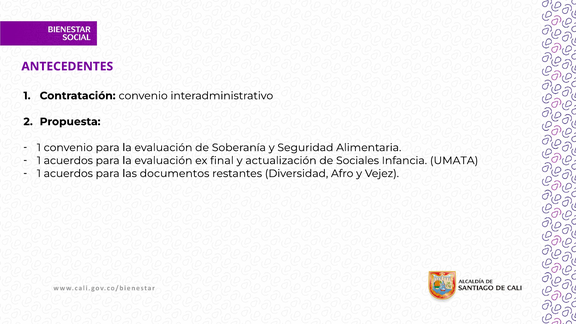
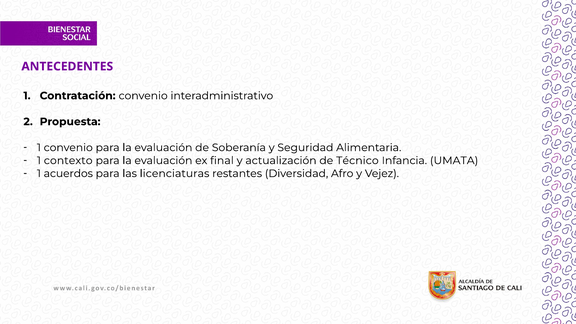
acuerdos at (68, 161): acuerdos -> contexto
Sociales: Sociales -> Técnico
documentos: documentos -> licenciaturas
